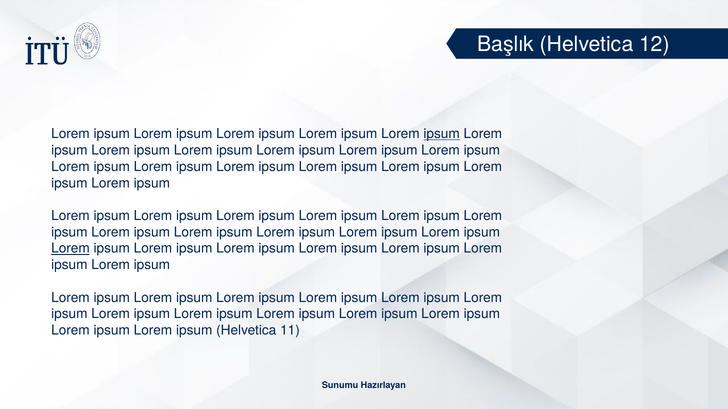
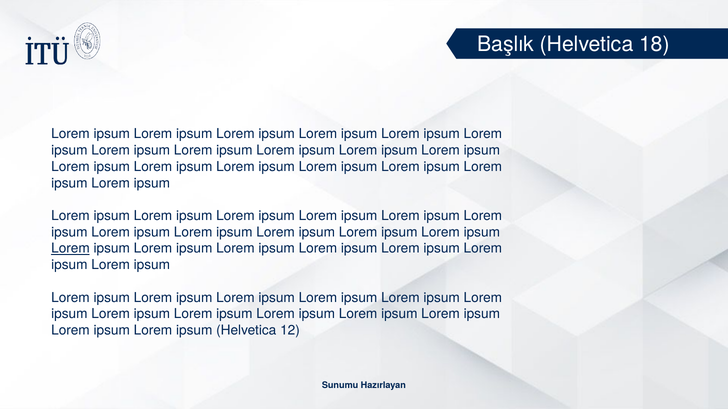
12: 12 -> 18
ipsum at (442, 134) underline: present -> none
11: 11 -> 12
